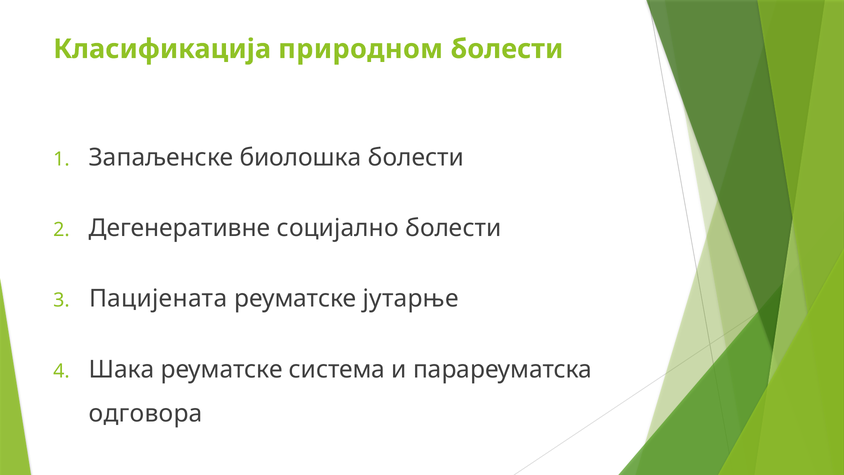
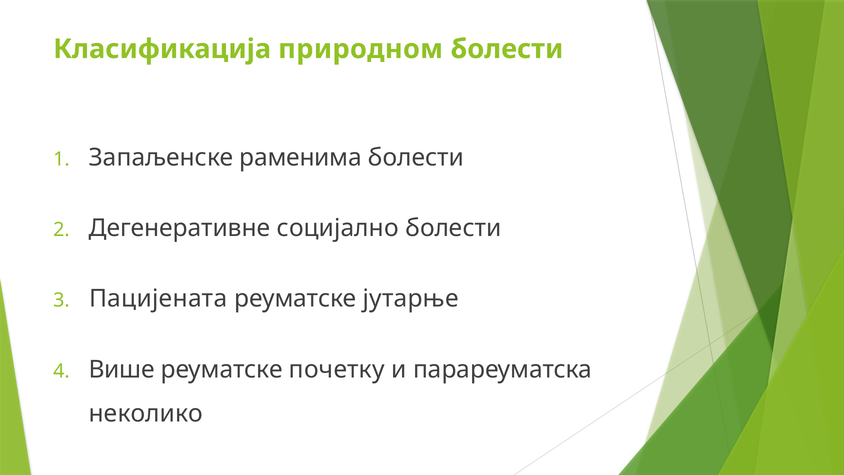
биолошка: биолошка -> раменима
Шака: Шака -> Више
система: система -> почетку
одговора: одговора -> неколико
